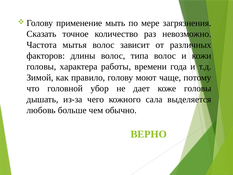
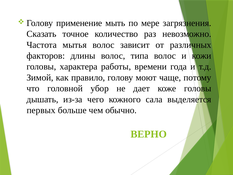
любовь: любовь -> первых
